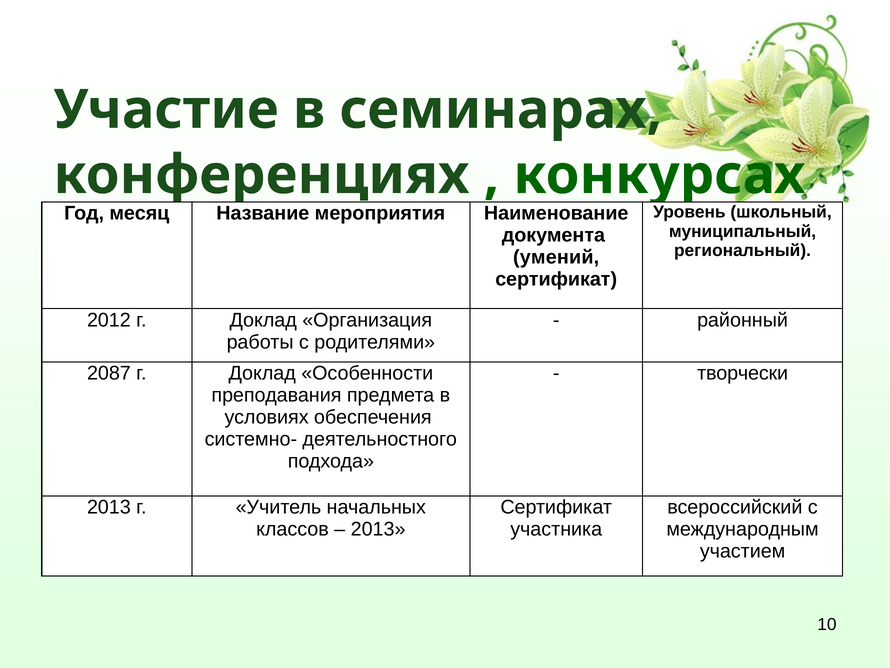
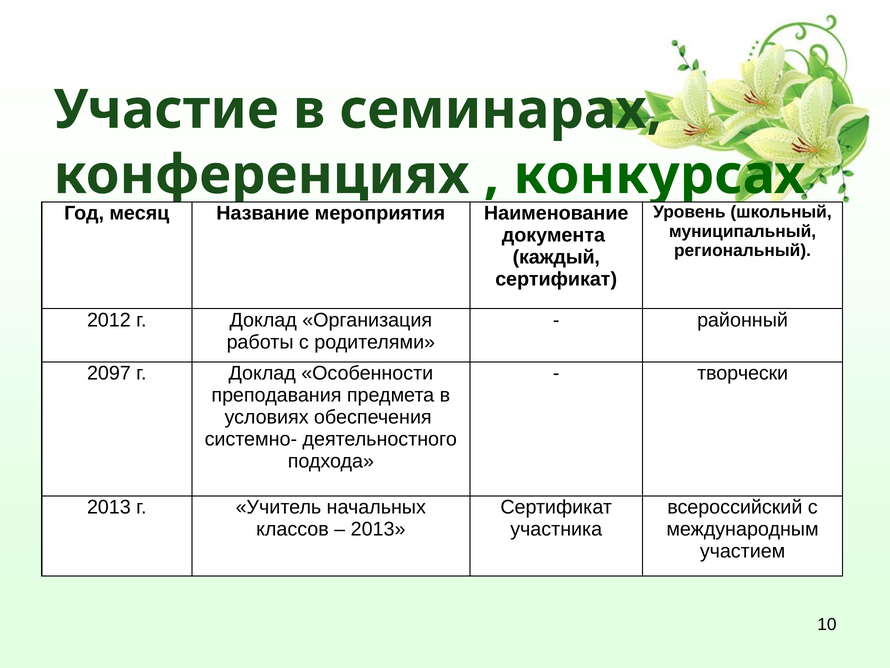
умений: умений -> каждый
2087: 2087 -> 2097
